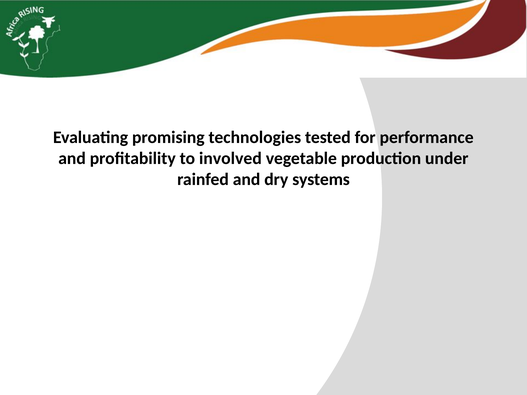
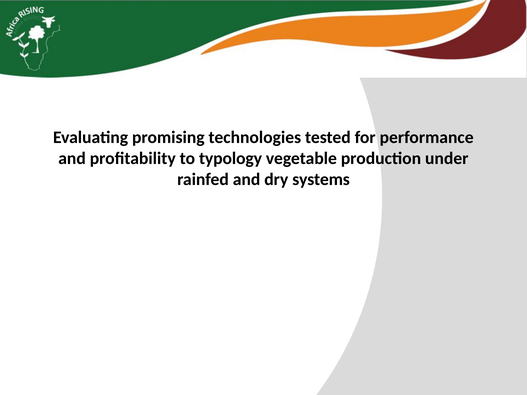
involved: involved -> typology
